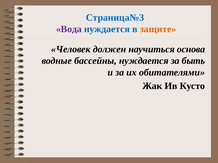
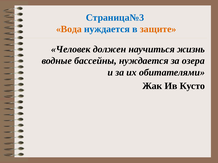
Вода colour: purple -> orange
основа: основа -> жизнь
быть: быть -> озера
